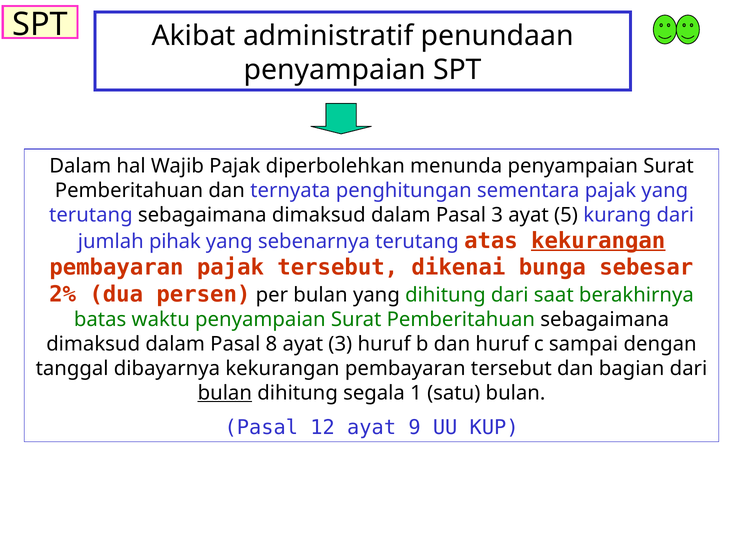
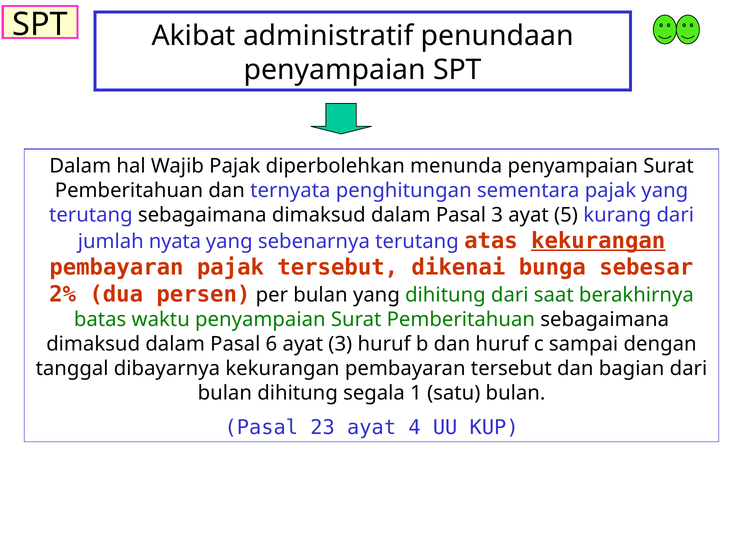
pihak: pihak -> nyata
8: 8 -> 6
bulan at (225, 393) underline: present -> none
12: 12 -> 23
9: 9 -> 4
